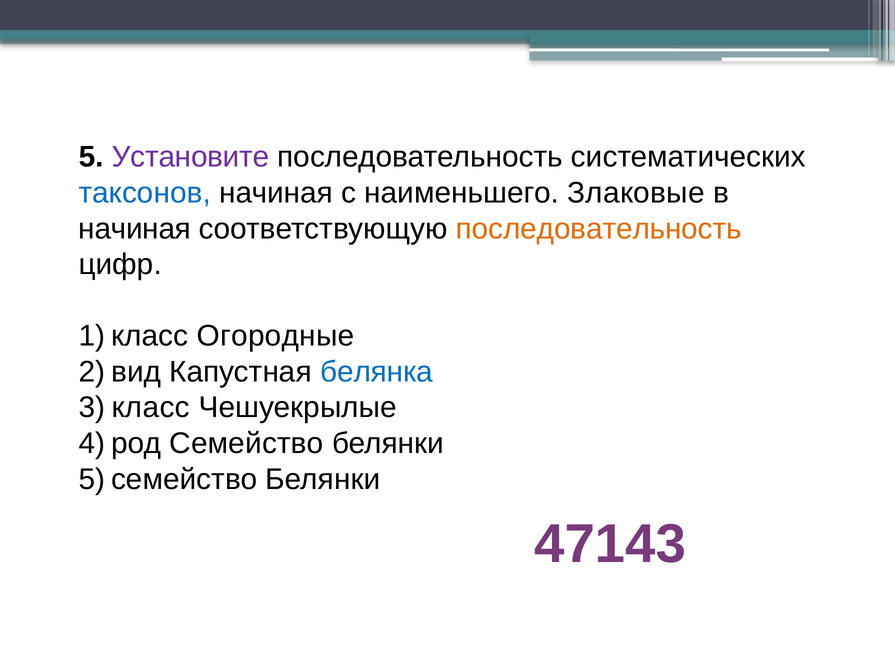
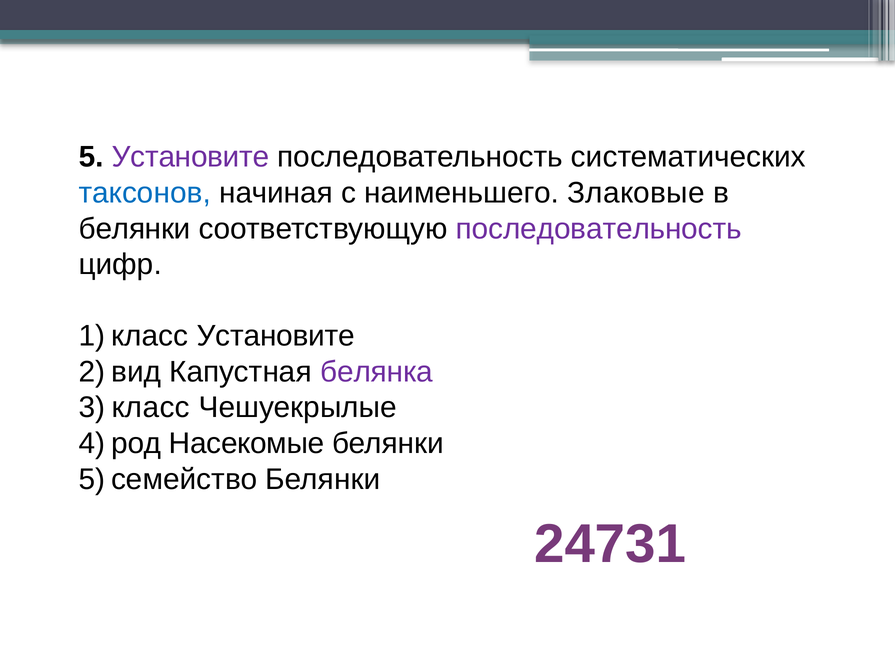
начиная at (135, 229): начиная -> белянки
последовательность at (599, 229) colour: orange -> purple
класс Огородные: Огородные -> Установите
белянка colour: blue -> purple
род Семейство: Семейство -> Насекомые
47143: 47143 -> 24731
